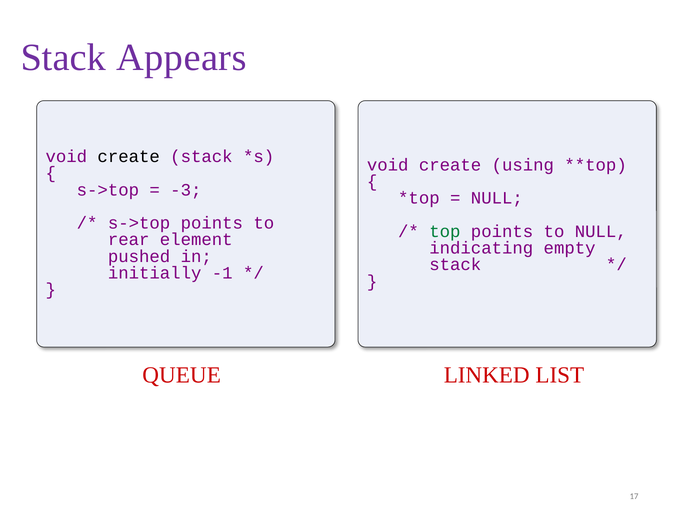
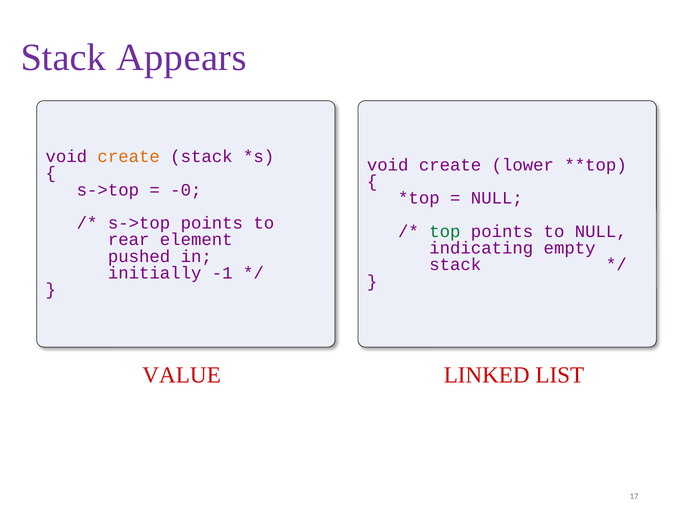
create at (129, 156) colour: black -> orange
using: using -> lower
-3: -3 -> -0
QUEUE: QUEUE -> VALUE
